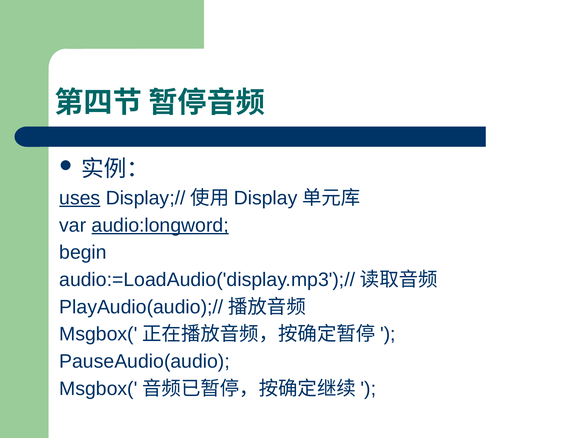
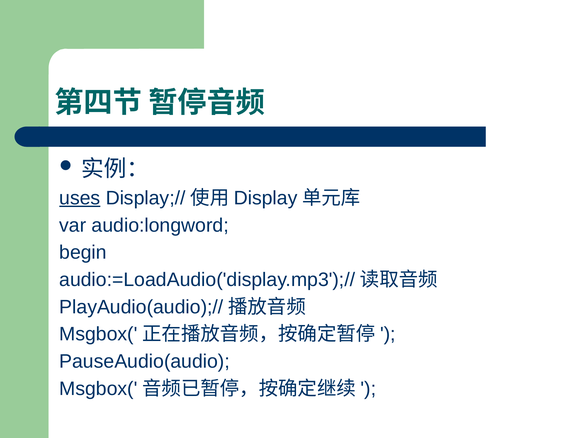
audio:longword underline: present -> none
